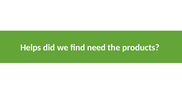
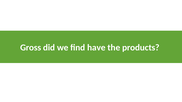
Helps: Helps -> Gross
need: need -> have
